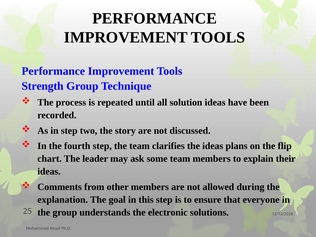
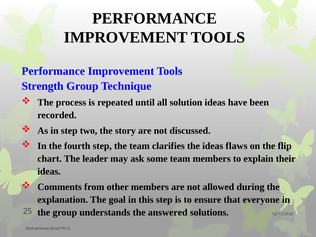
plans: plans -> flaws
electronic: electronic -> answered
